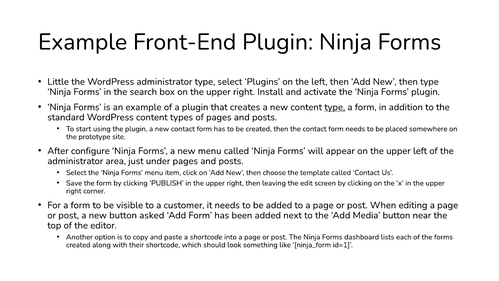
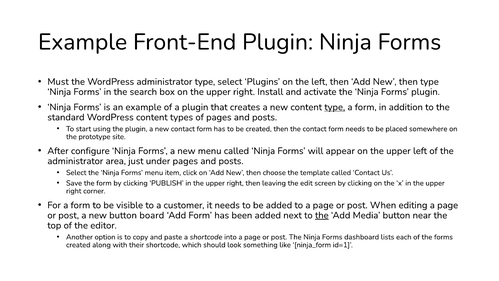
Little: Little -> Must
asked: asked -> board
the at (322, 215) underline: none -> present
